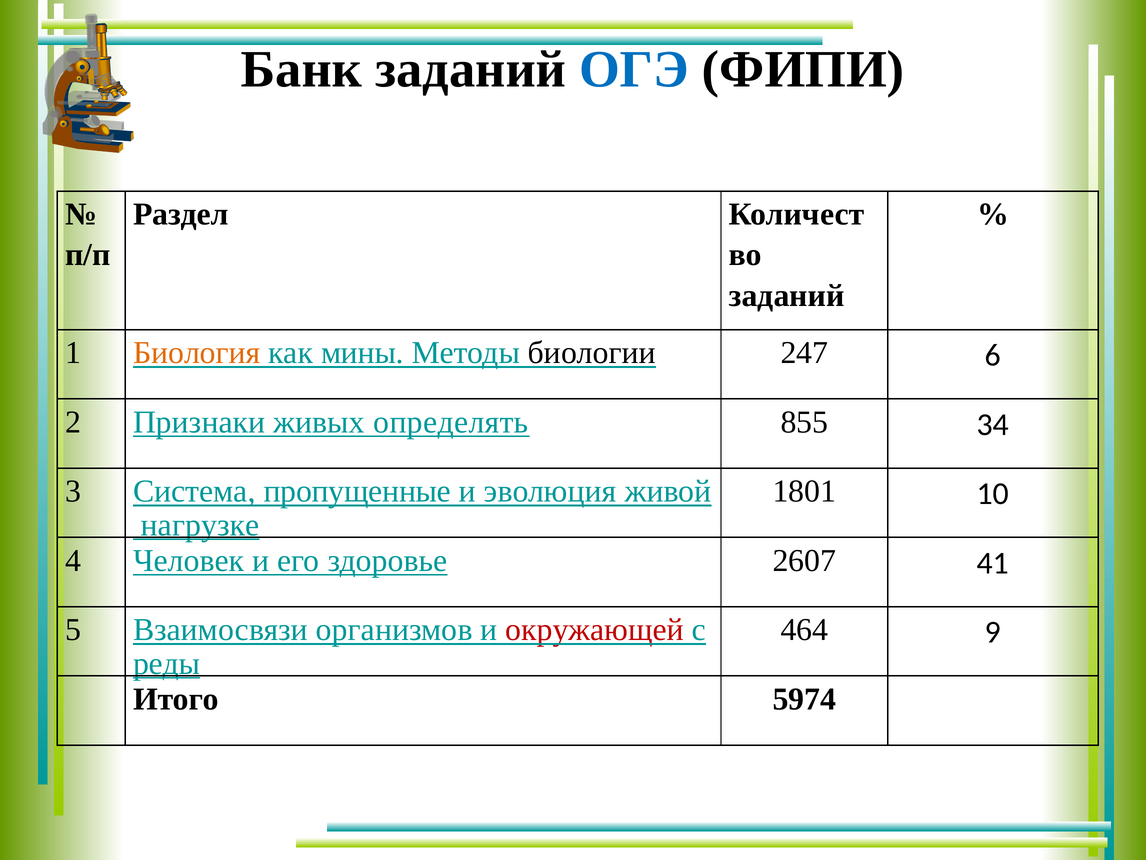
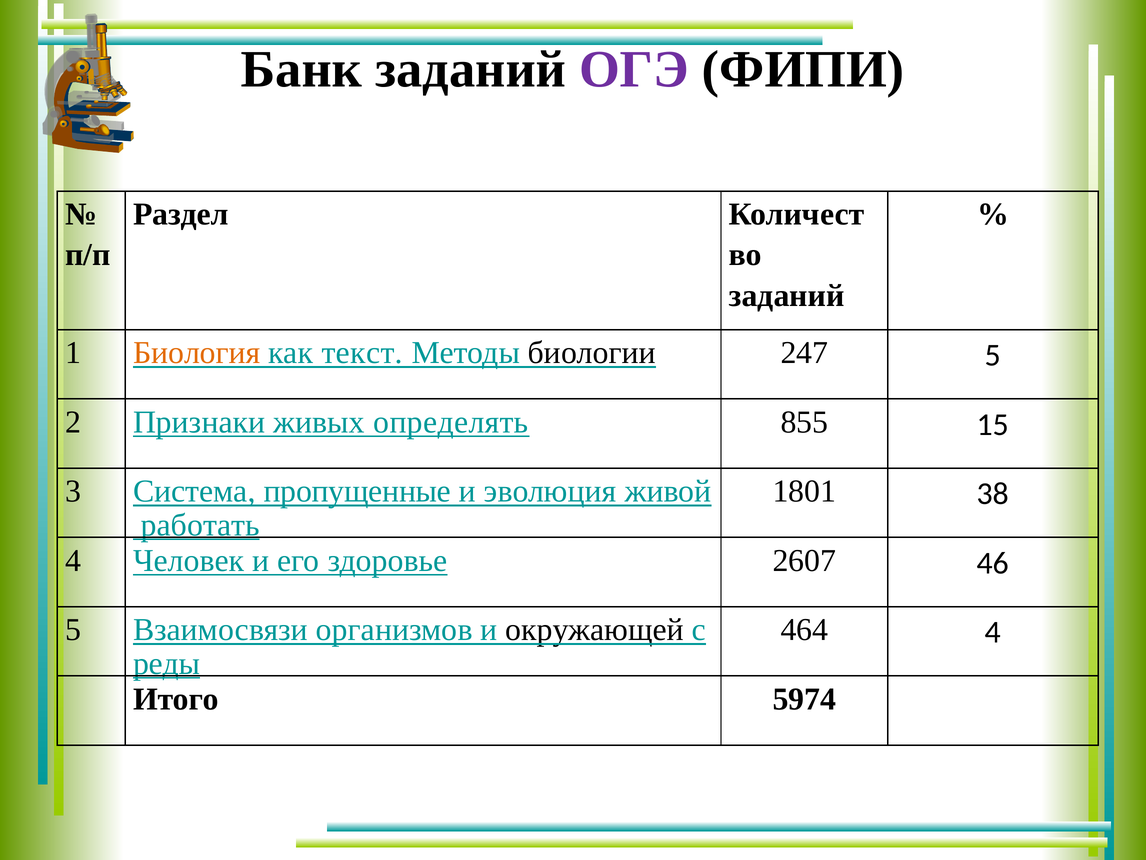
ОГЭ colour: blue -> purple
мины: мины -> текст
247 6: 6 -> 5
34: 34 -> 15
10: 10 -> 38
нагрузке: нагрузке -> работать
41: 41 -> 46
окружающей colour: red -> black
464 9: 9 -> 4
